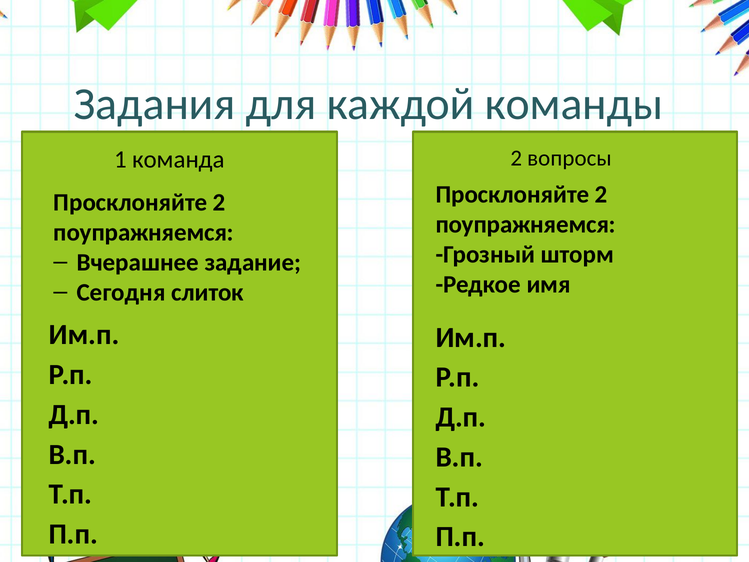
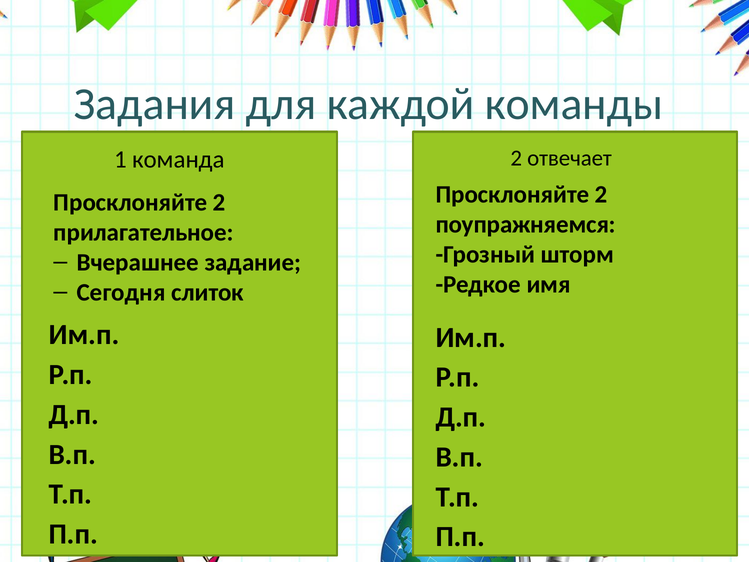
вопросы: вопросы -> отвечает
поупражняемся at (144, 232): поупражняемся -> прилагательное
